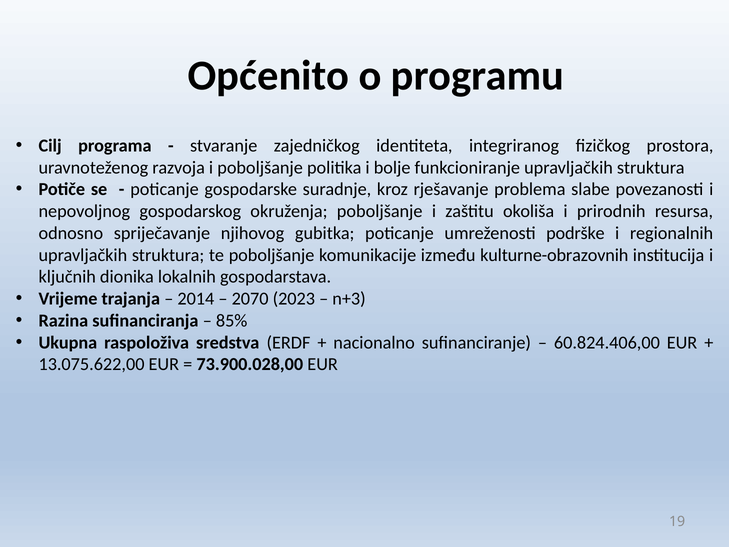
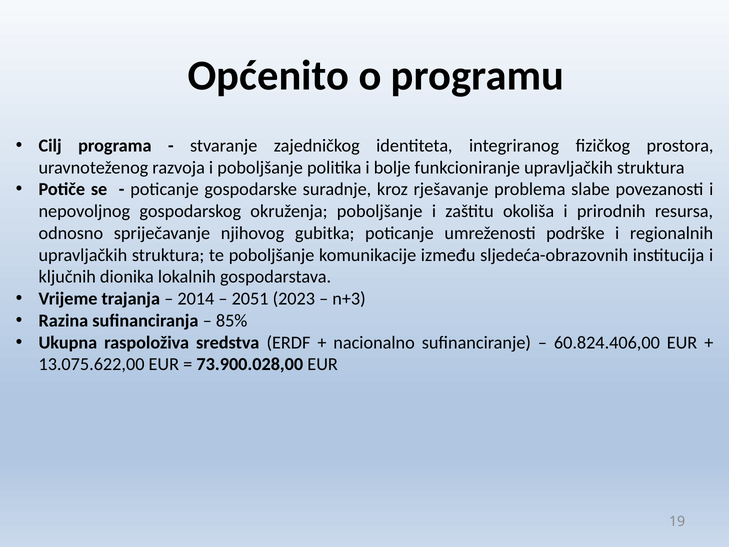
kulturne-obrazovnih: kulturne-obrazovnih -> sljedeća-obrazovnih
2070: 2070 -> 2051
